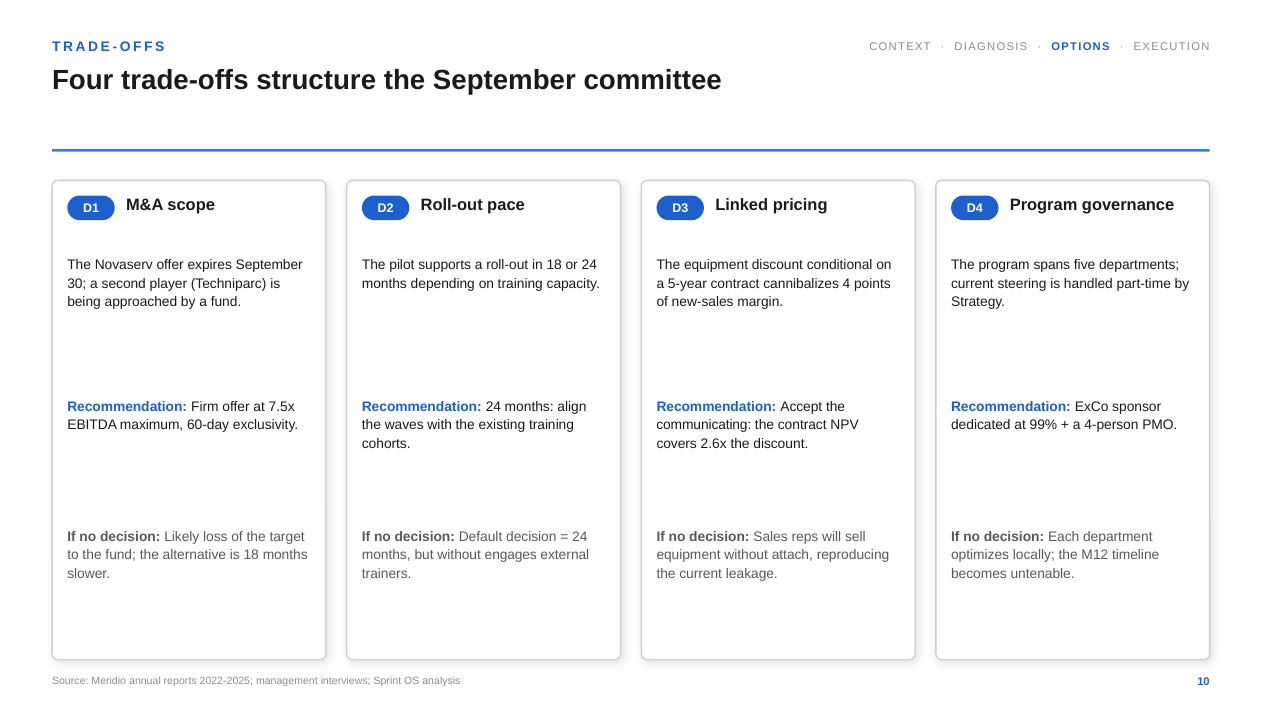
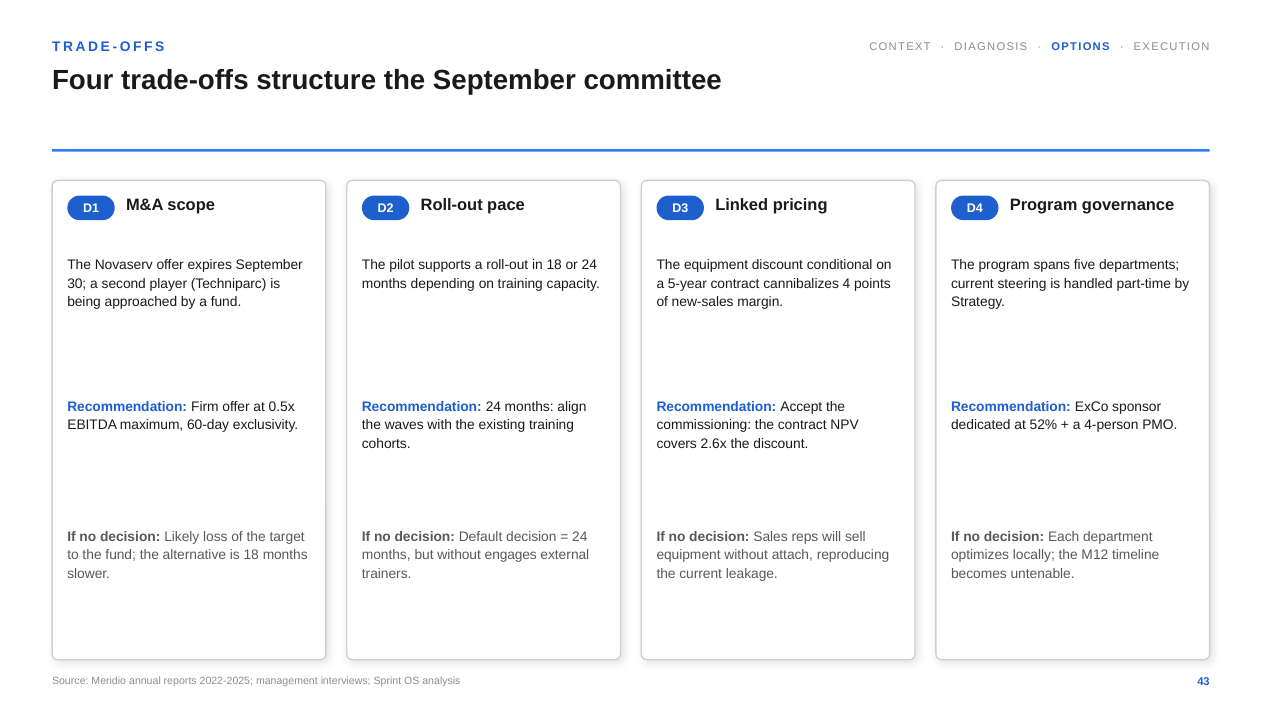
7.5x: 7.5x -> 0.5x
communicating: communicating -> commissioning
99%: 99% -> 52%
10: 10 -> 43
